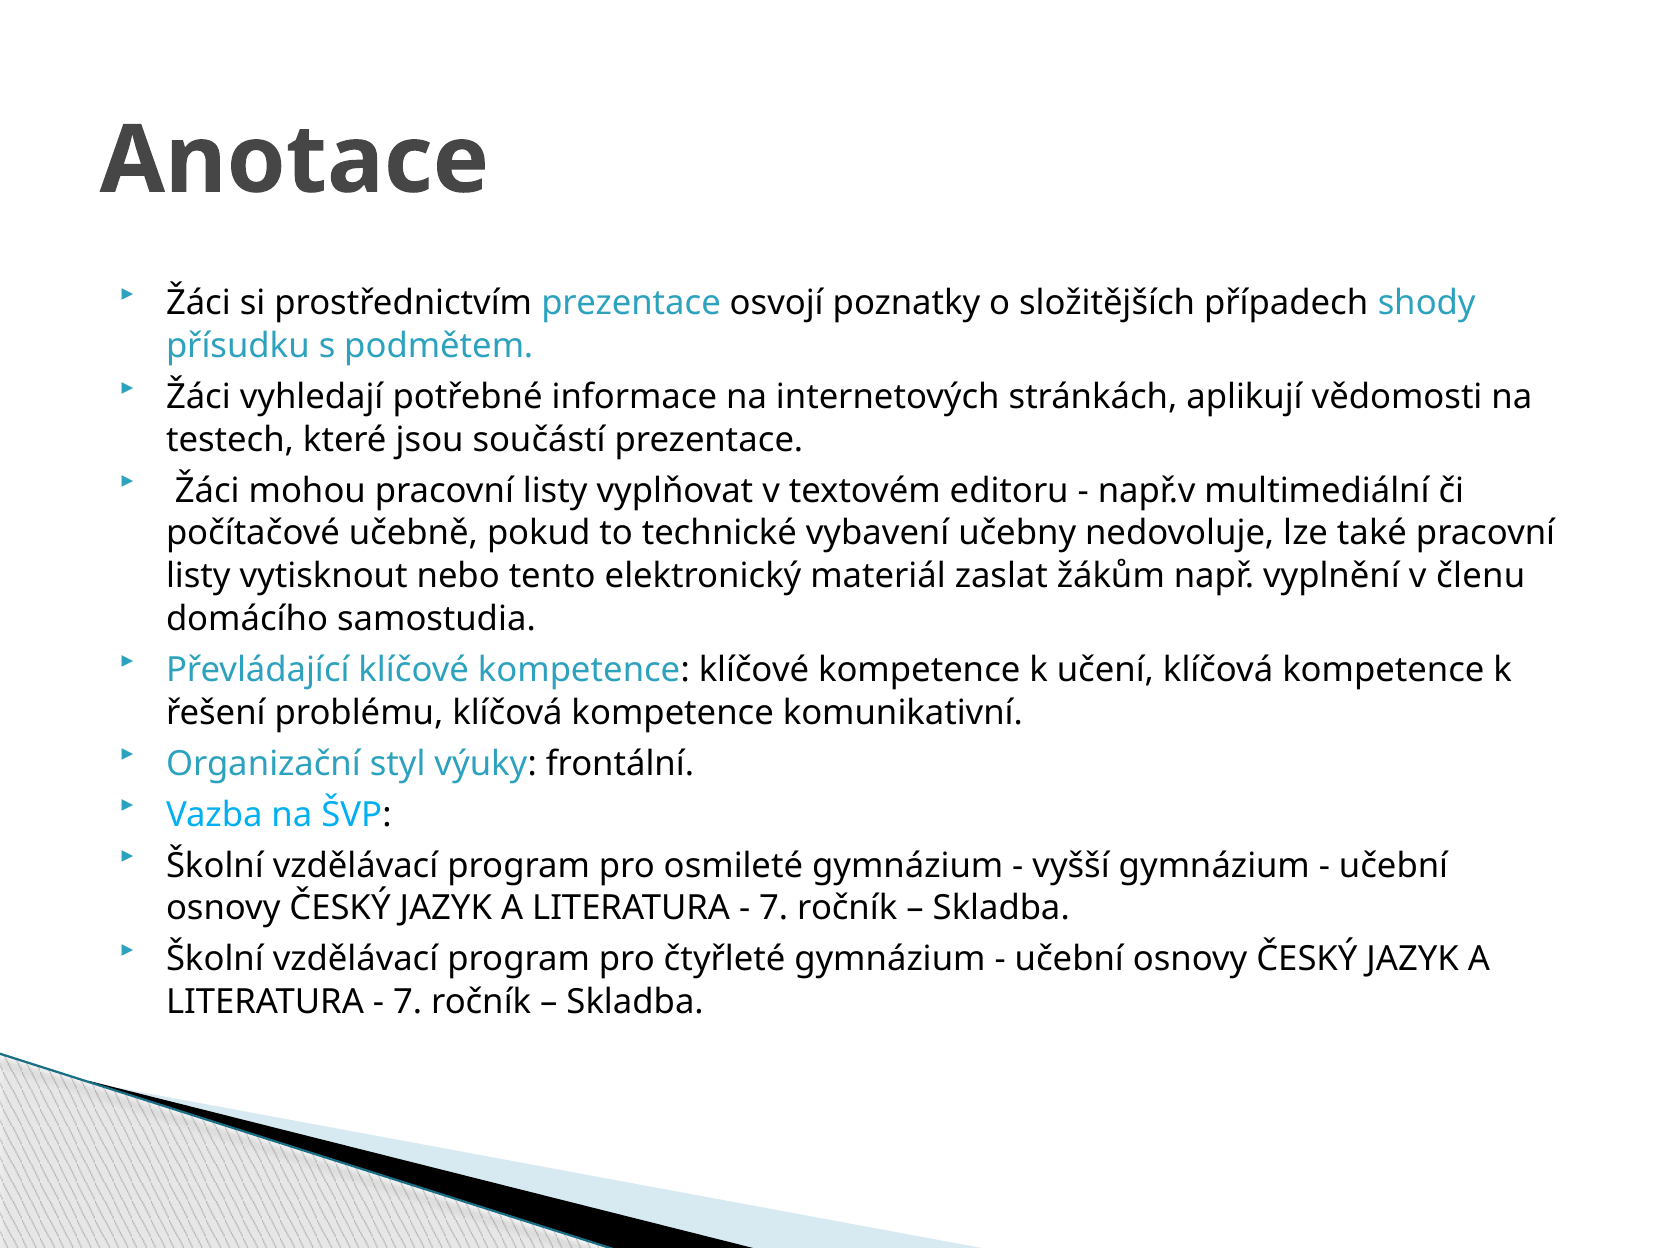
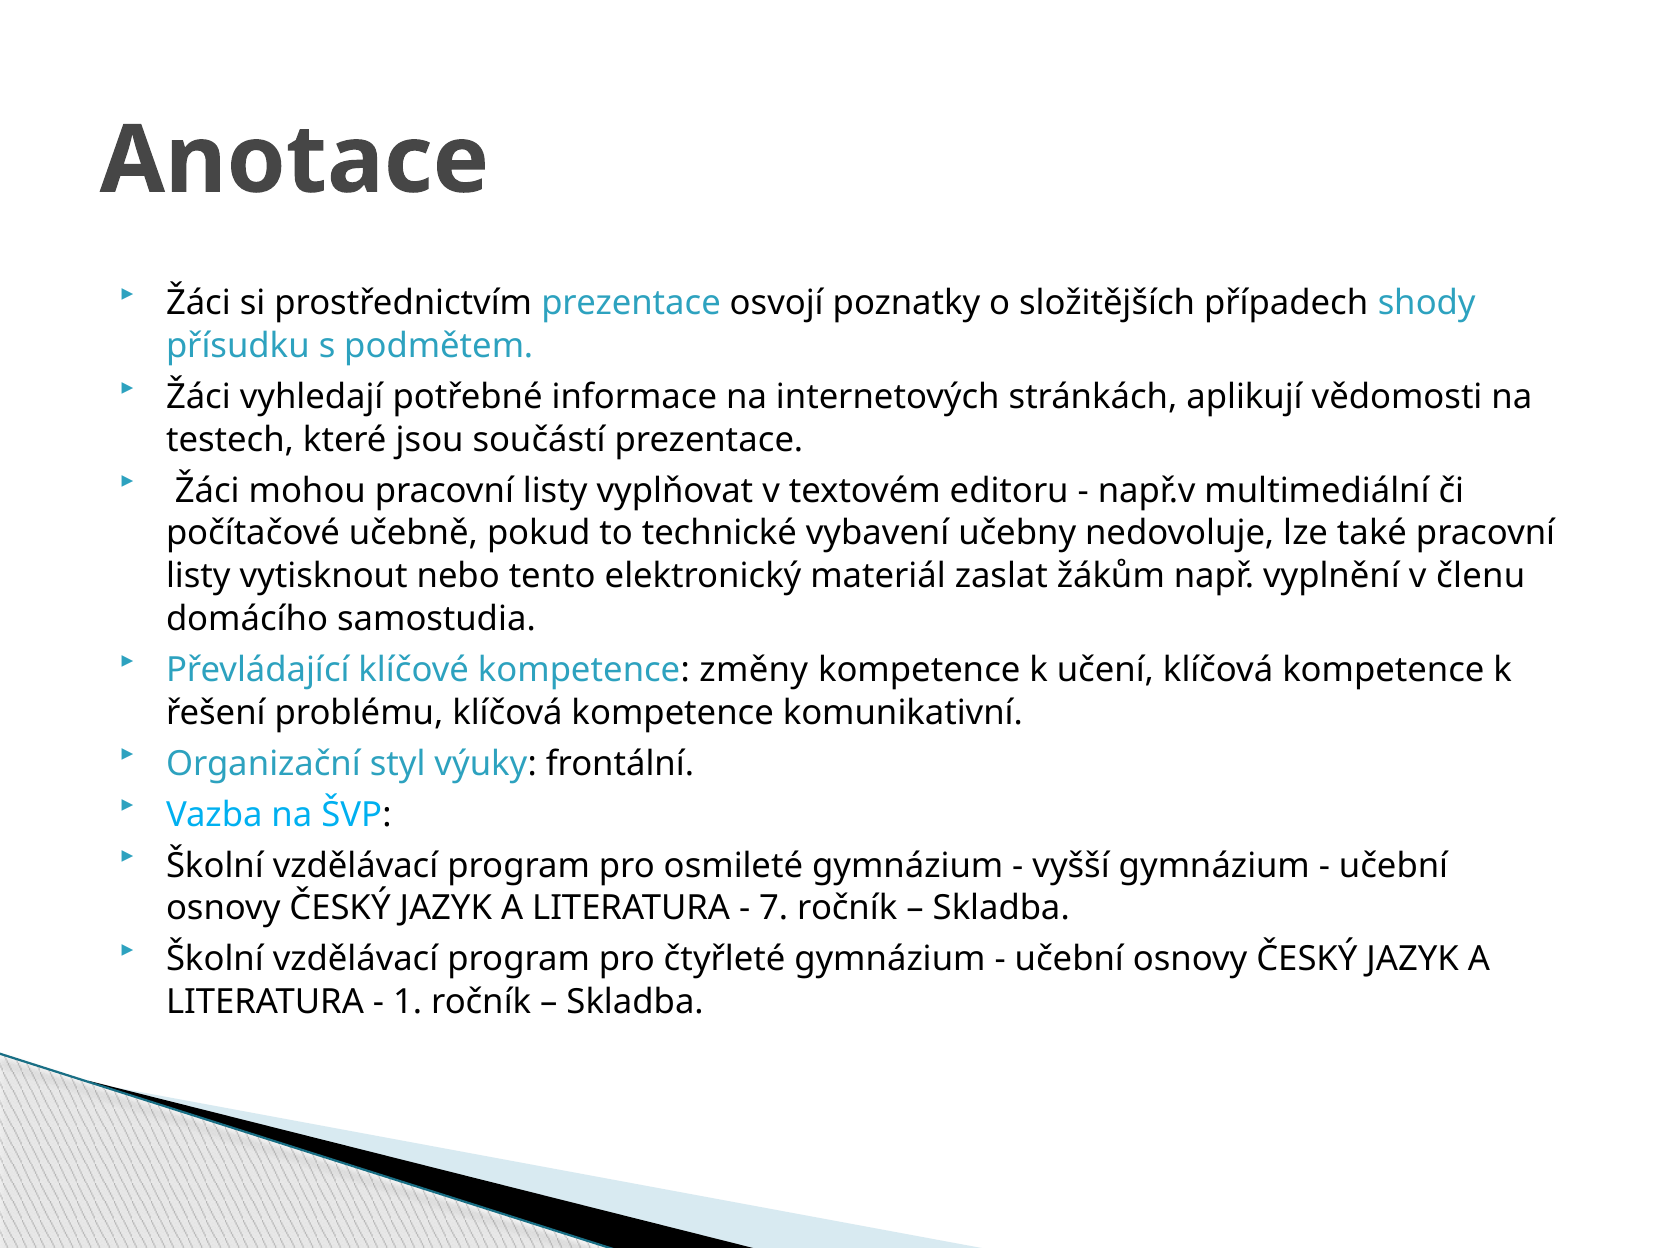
kompetence klíčové: klíčové -> změny
7 at (408, 1002): 7 -> 1
